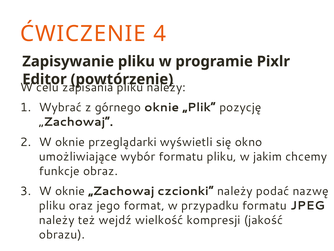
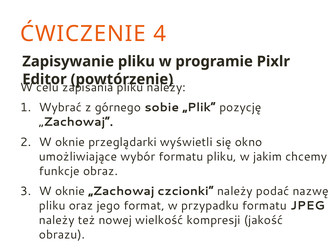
górnego oknie: oknie -> sobie
wejdź: wejdź -> nowej
